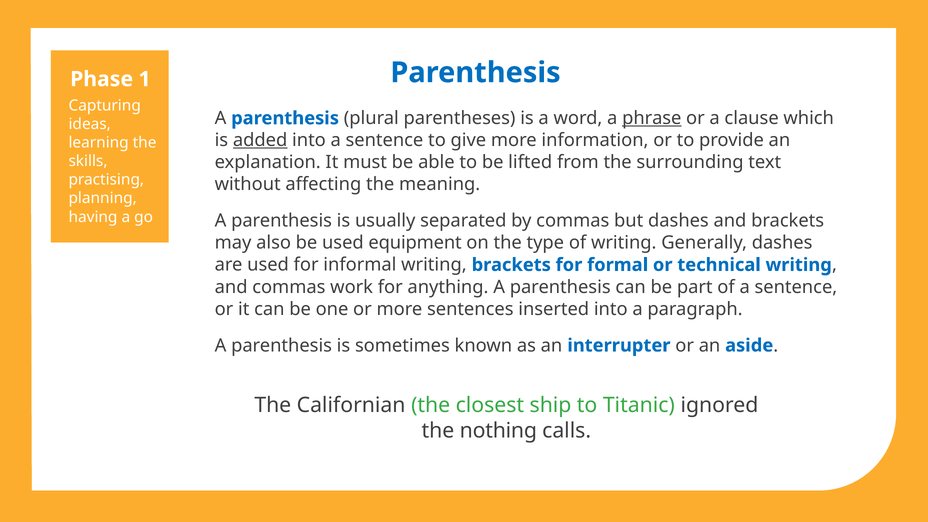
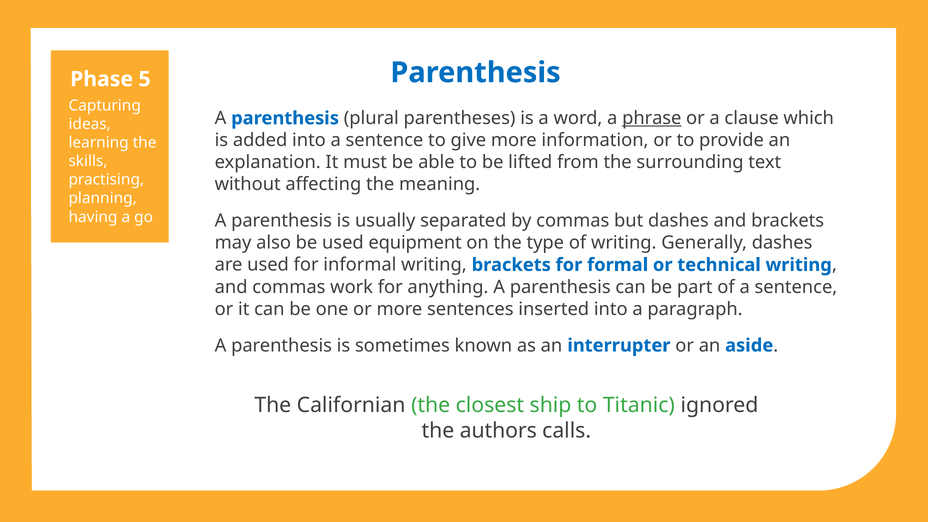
1: 1 -> 5
added underline: present -> none
nothing: nothing -> authors
